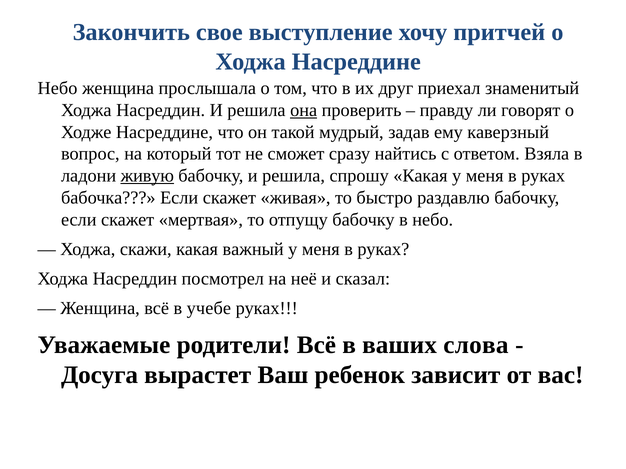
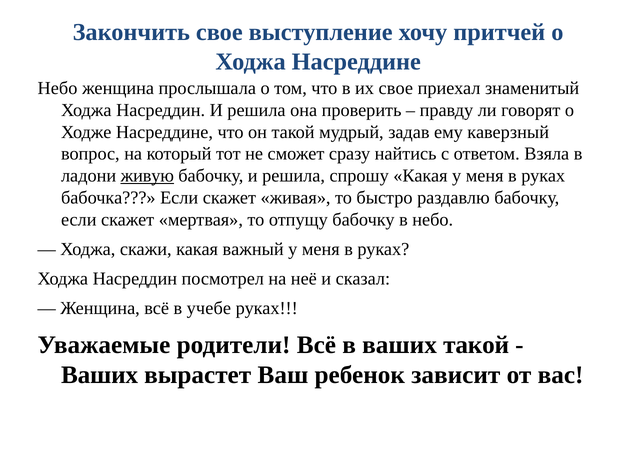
их друг: друг -> свое
она underline: present -> none
ваших слова: слова -> такой
Досуга at (100, 376): Досуга -> Ваших
